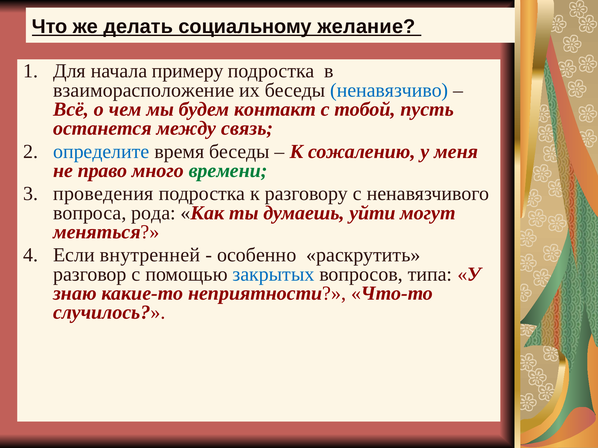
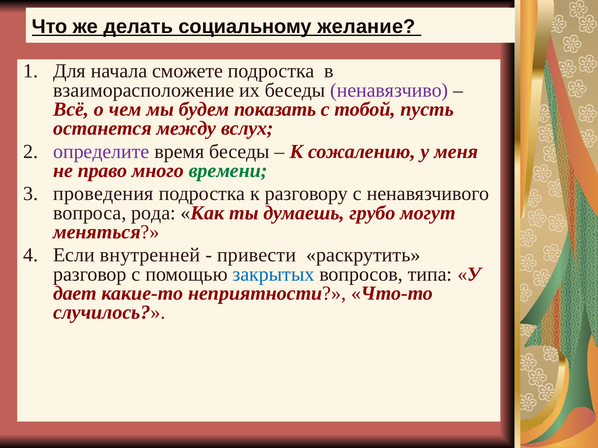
примеру: примеру -> сможете
ненавязчиво colour: blue -> purple
контакт: контакт -> показать
связь: связь -> вслух
определите colour: blue -> purple
уйти: уйти -> грубо
особенно: особенно -> привести
знаю: знаю -> дает
